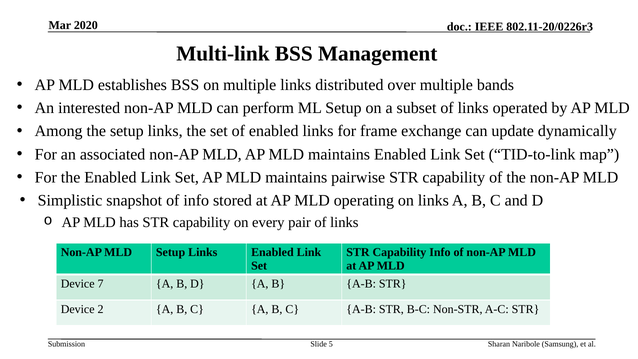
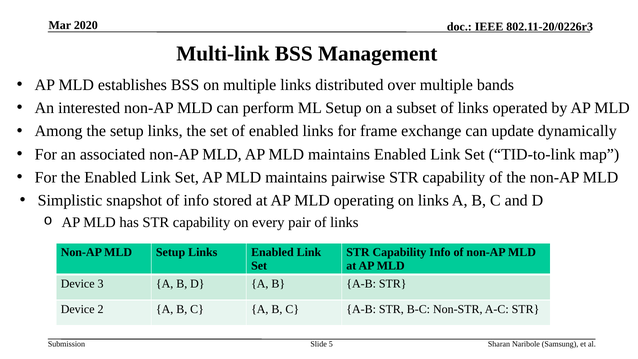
7: 7 -> 3
